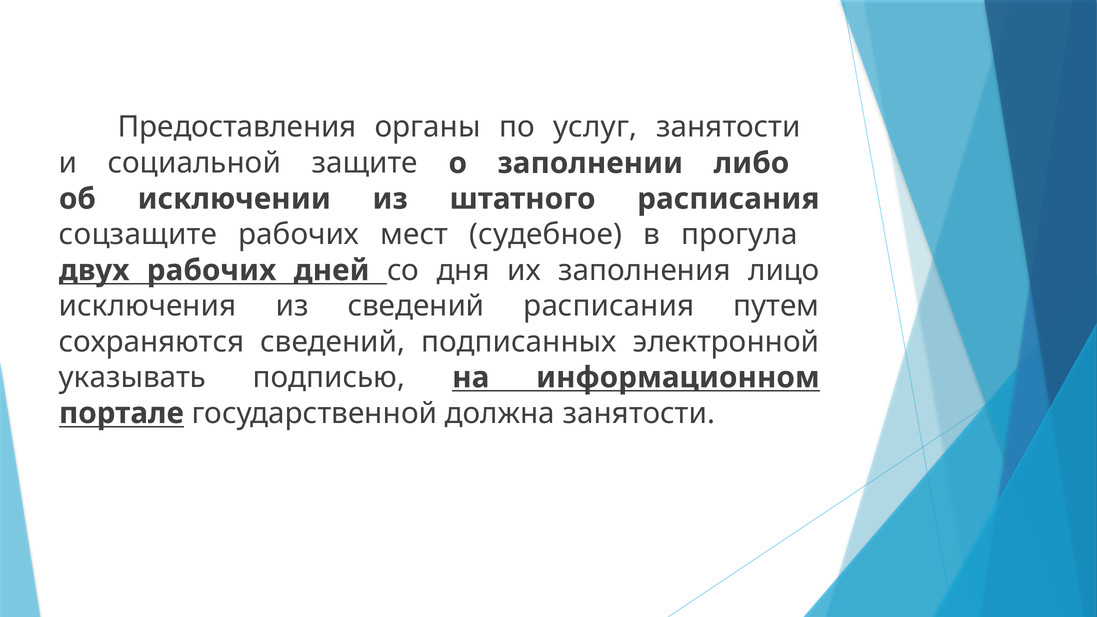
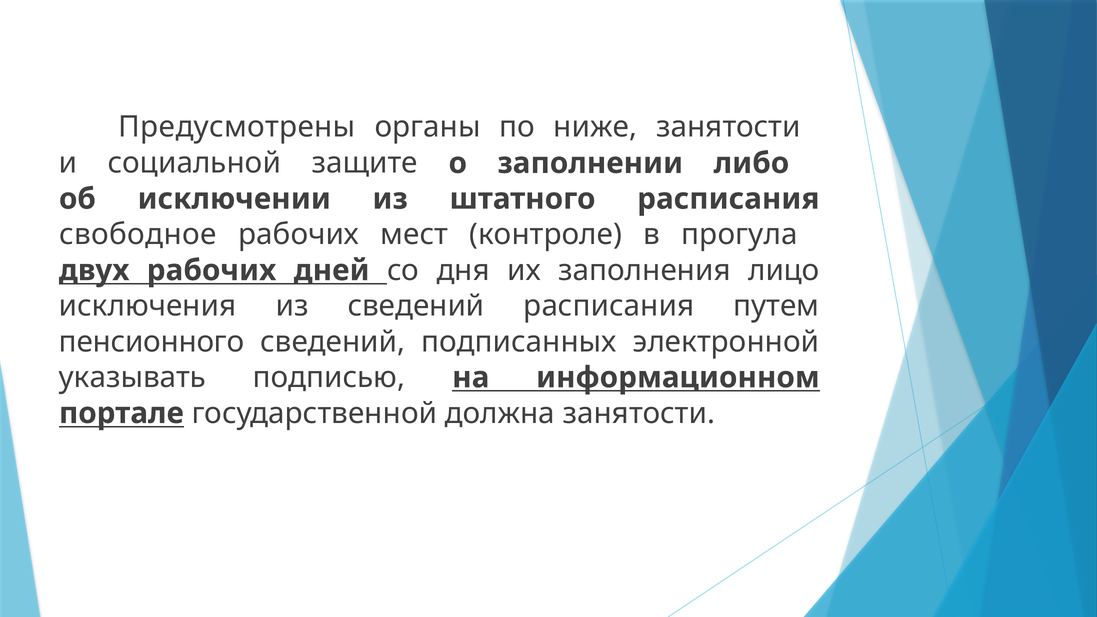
Предоставления: Предоставления -> Предусмотрены
услуг: услуг -> ниже
соцзащите: соцзащите -> свободное
судебное: судебное -> контроле
сохраняются: сохраняются -> пенсионного
